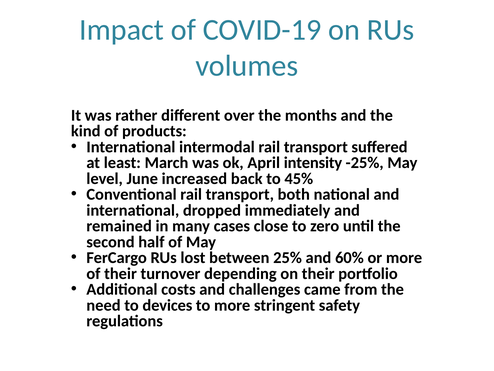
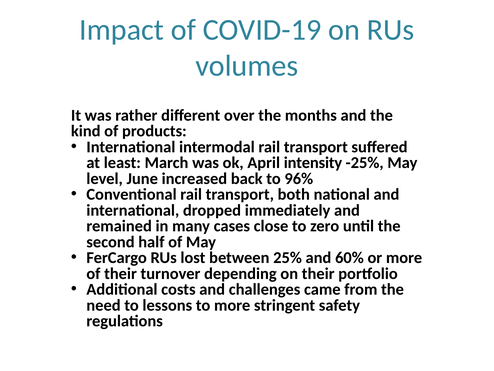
45%: 45% -> 96%
devices: devices -> lessons
